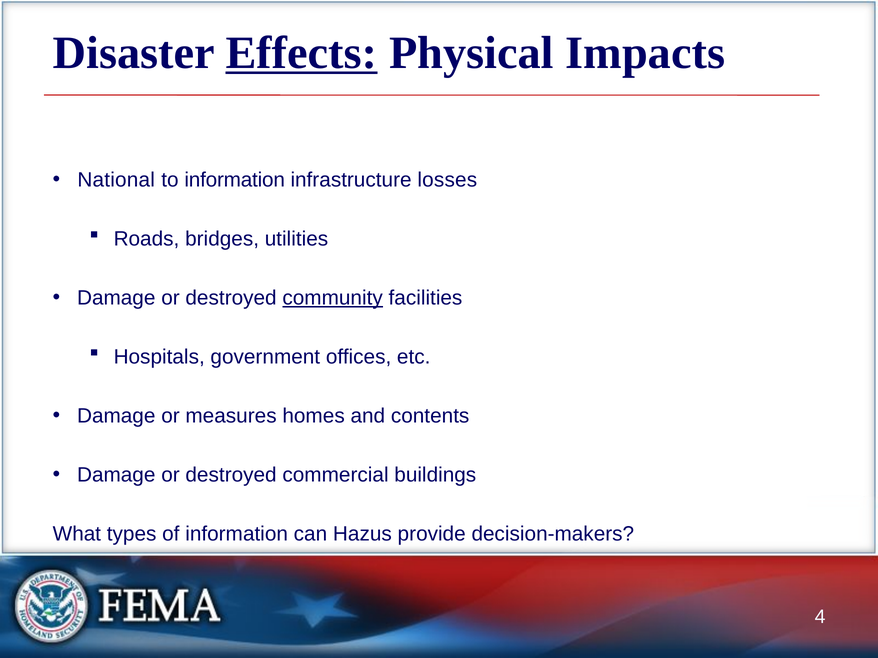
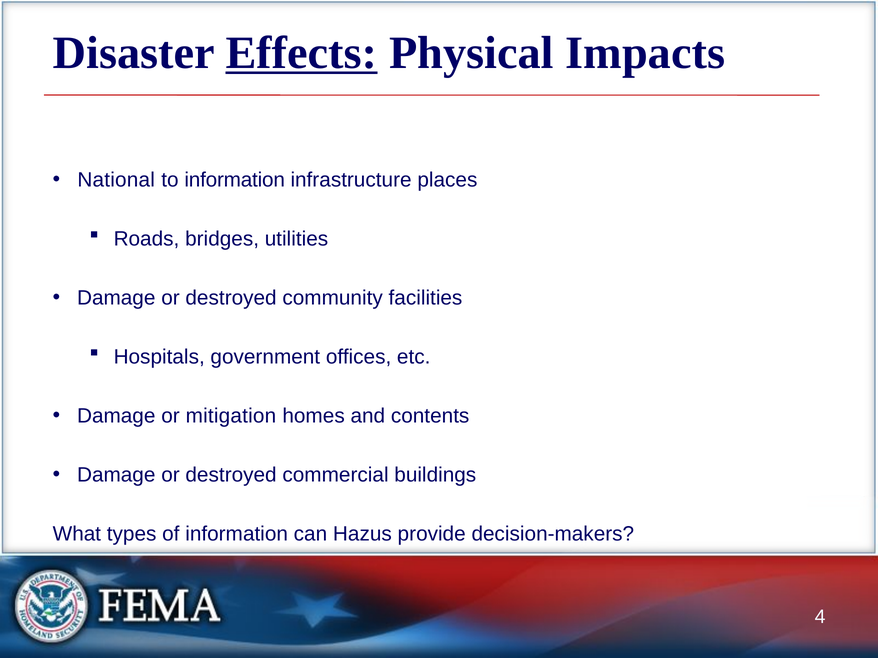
losses: losses -> places
community underline: present -> none
measures: measures -> mitigation
